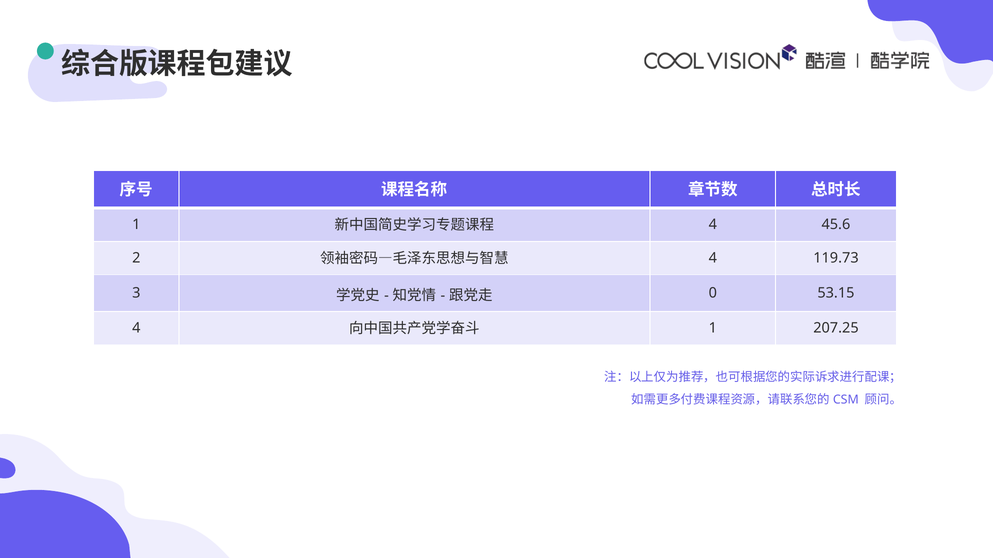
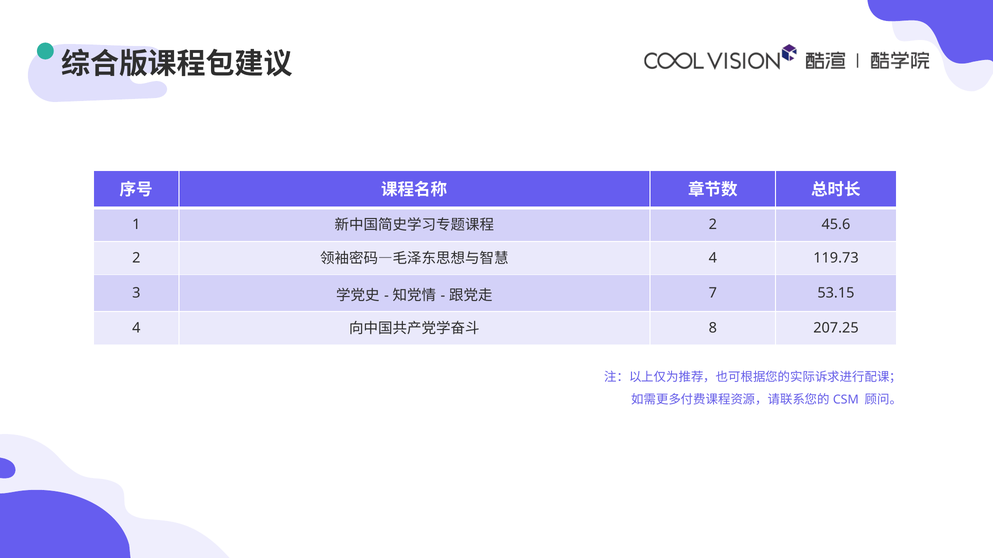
4 at (713, 225): 4 -> 2
0: 0 -> 7
1 at (713, 329): 1 -> 8
